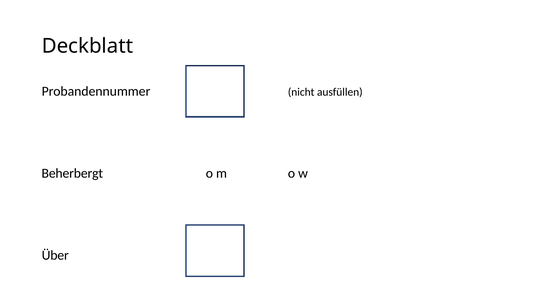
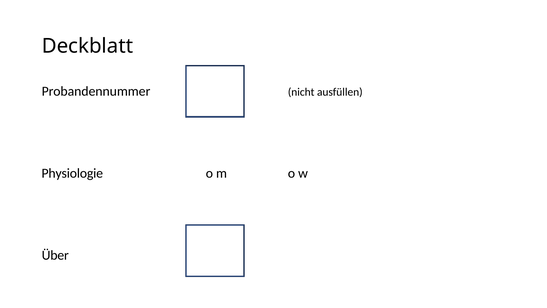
Beherbergt: Beherbergt -> Physiologie
